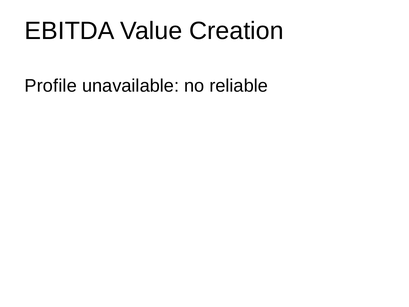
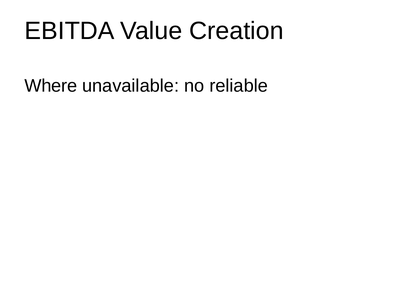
Profile: Profile -> Where
